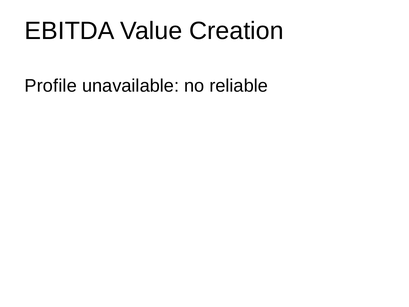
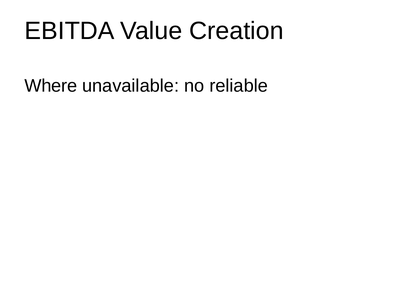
Profile: Profile -> Where
